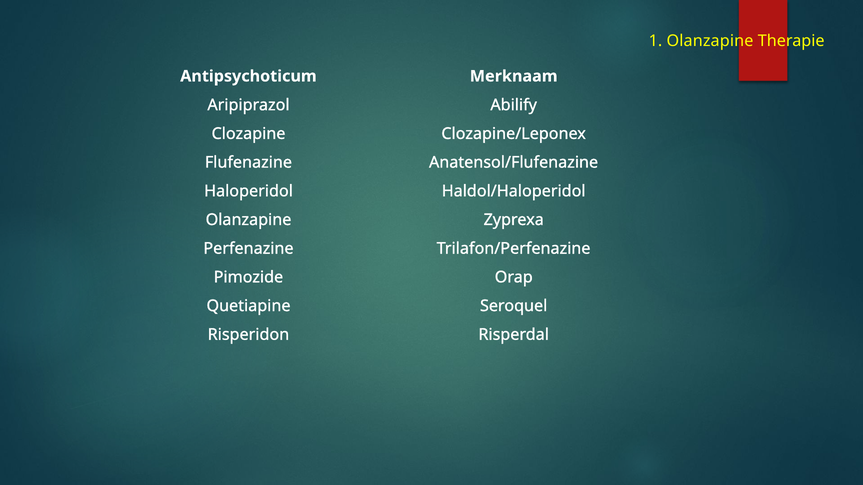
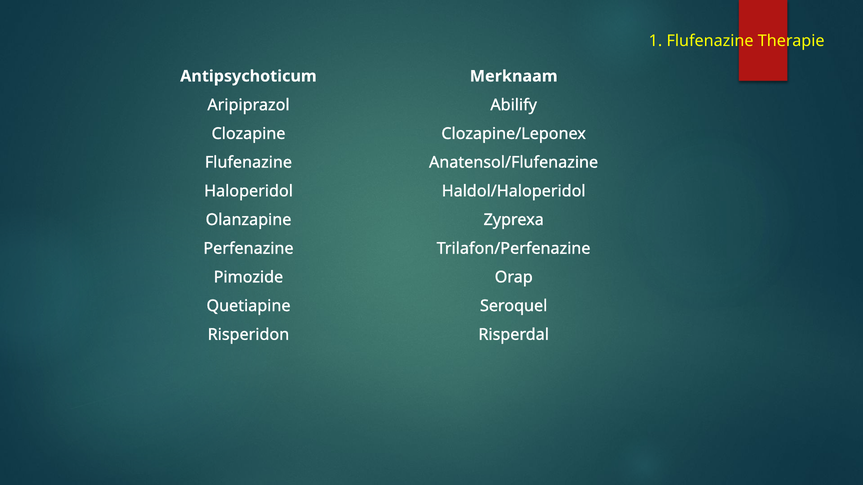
1 Olanzapine: Olanzapine -> Flufenazine
